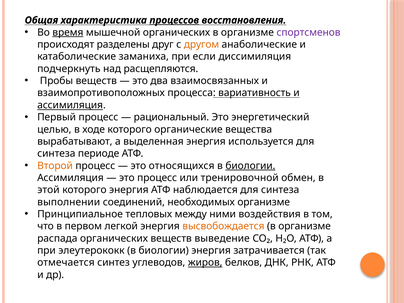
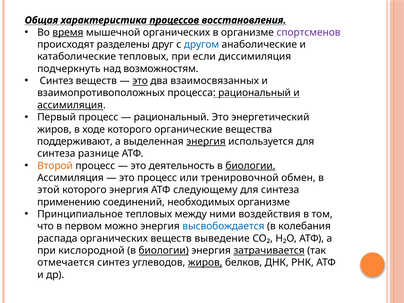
другом colour: orange -> blue
катаболические заманиха: заманиха -> тепловых
расщепляются: расщепляются -> возможностям
Пробы at (56, 81): Пробы -> Синтез
это at (140, 81) underline: none -> present
процесса вариативность: вариативность -> рациональный
целью at (54, 129): целью -> жиров
вырабатывают: вырабатывают -> поддерживают
энергия at (206, 141) underline: none -> present
периоде: периоде -> разнице
относящихся: относящихся -> деятельность
наблюдается: наблюдается -> следующему
выполнении: выполнении -> применению
легкой: легкой -> можно
высвобождается colour: orange -> blue
организме at (305, 226): организме -> колебания
элеутерококк: элеутерококк -> кислородной
биологии at (164, 251) underline: none -> present
затрачивается underline: none -> present
